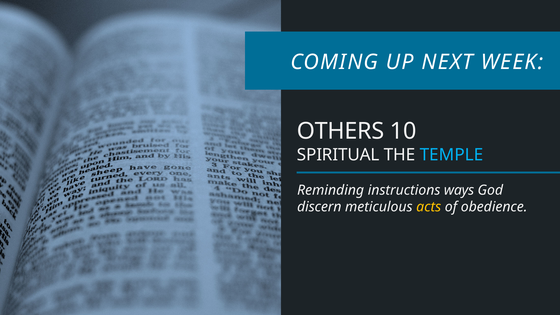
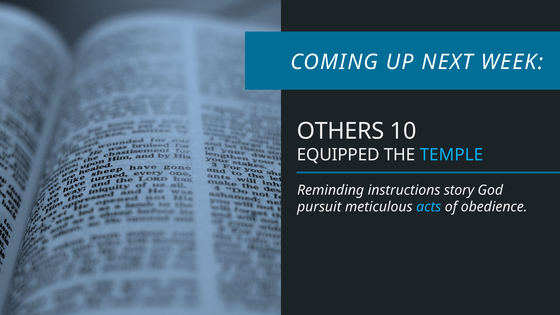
SPIRITUAL: SPIRITUAL -> EQUIPPED
ways: ways -> story
discern: discern -> pursuit
acts colour: yellow -> light blue
